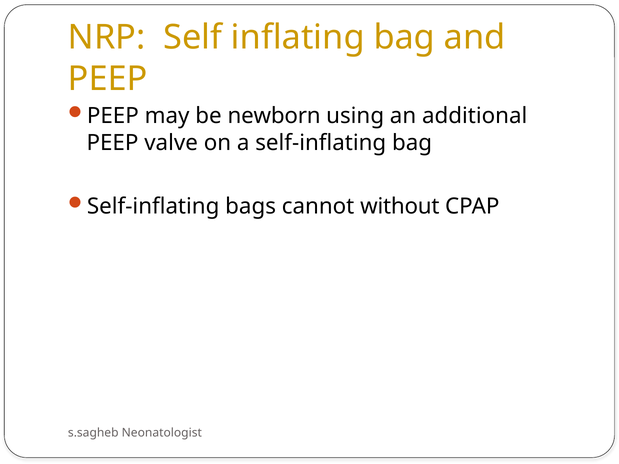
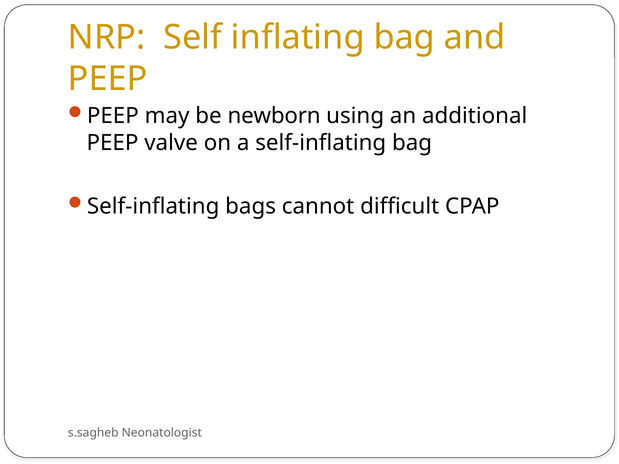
without: without -> difficult
